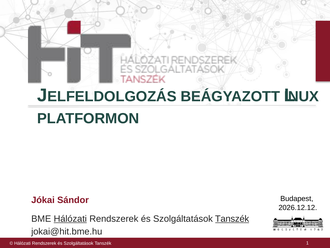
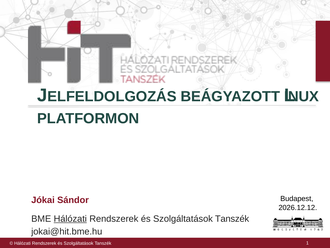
Tanszék at (232, 218) underline: present -> none
